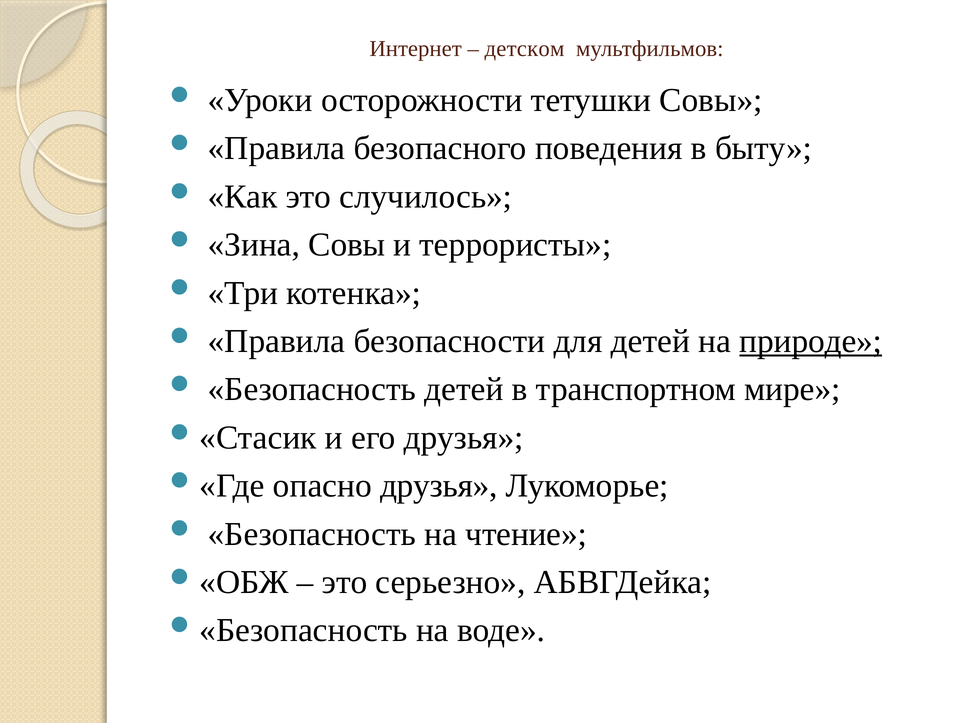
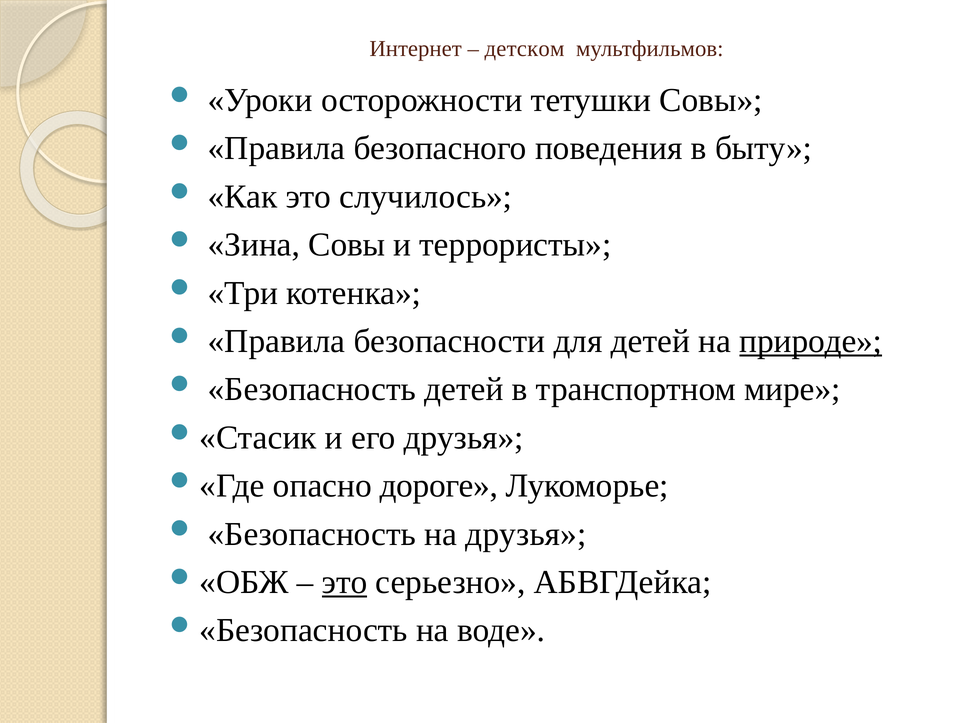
опасно друзья: друзья -> дороге
на чтение: чтение -> друзья
это at (345, 582) underline: none -> present
